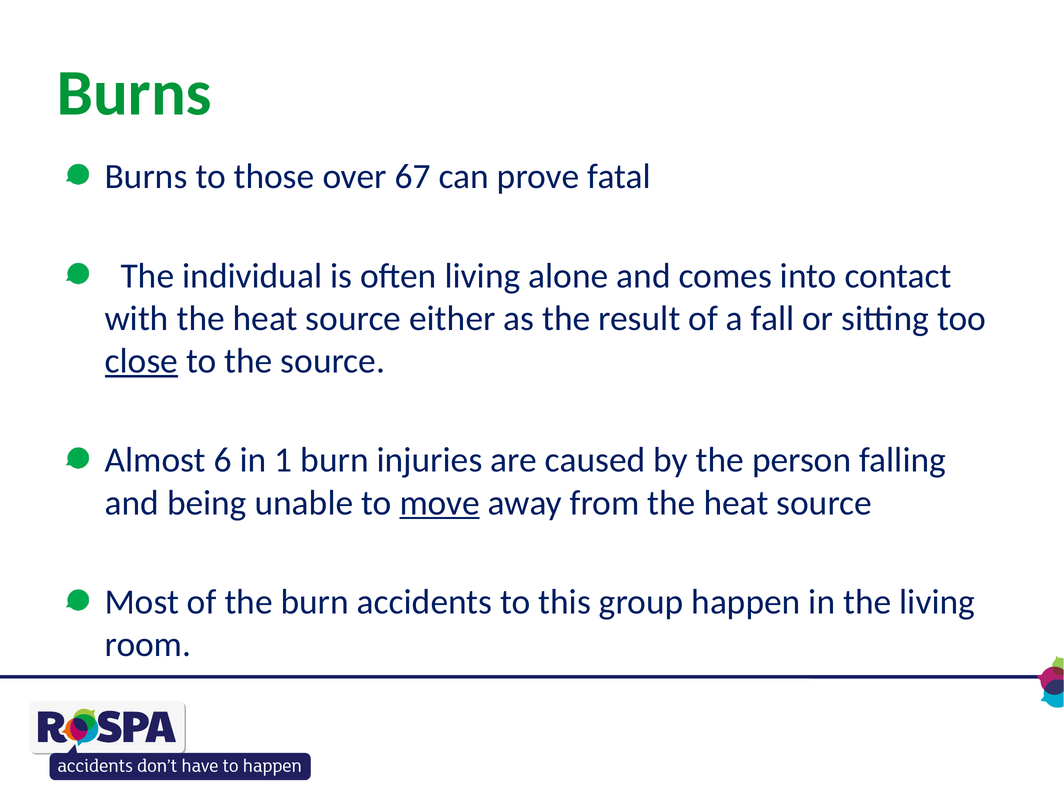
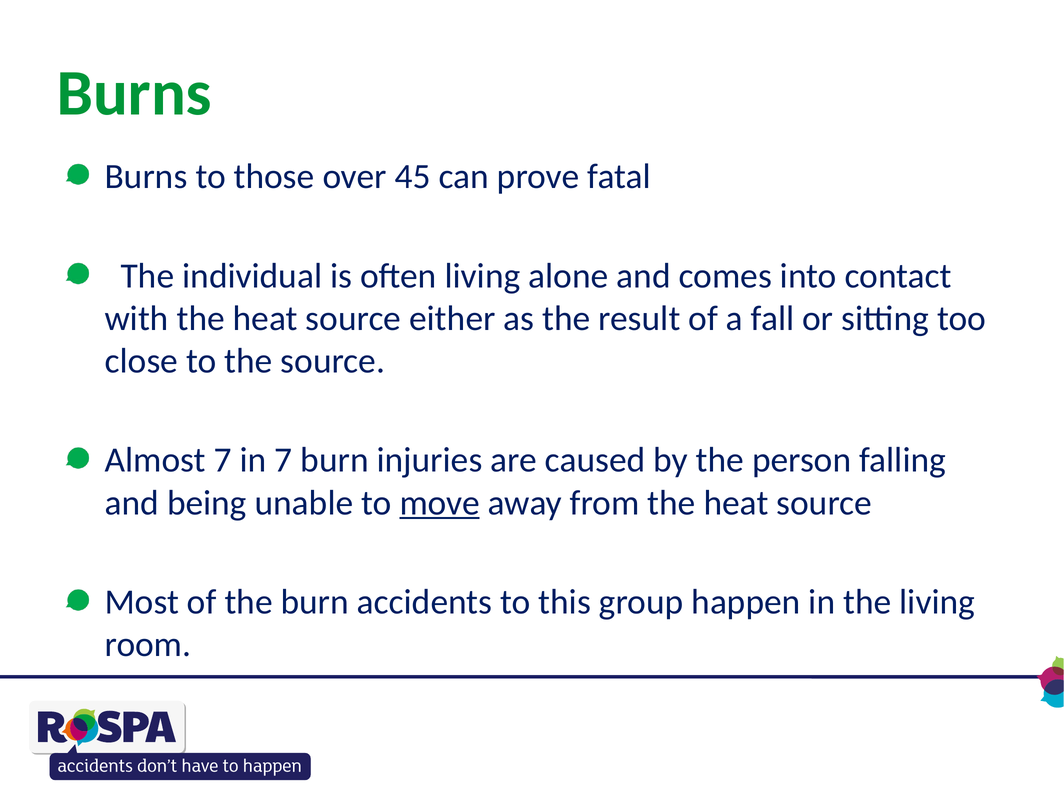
67: 67 -> 45
close underline: present -> none
Almost 6: 6 -> 7
in 1: 1 -> 7
